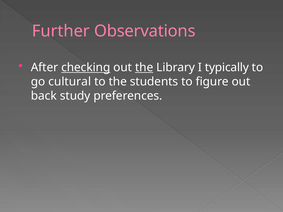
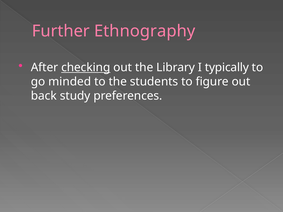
Observations: Observations -> Ethnography
the at (144, 68) underline: present -> none
cultural: cultural -> minded
